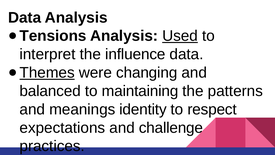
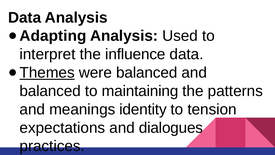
Tensions: Tensions -> Adapting
Used underline: present -> none
were changing: changing -> balanced
respect: respect -> tension
challenge: challenge -> dialogues
